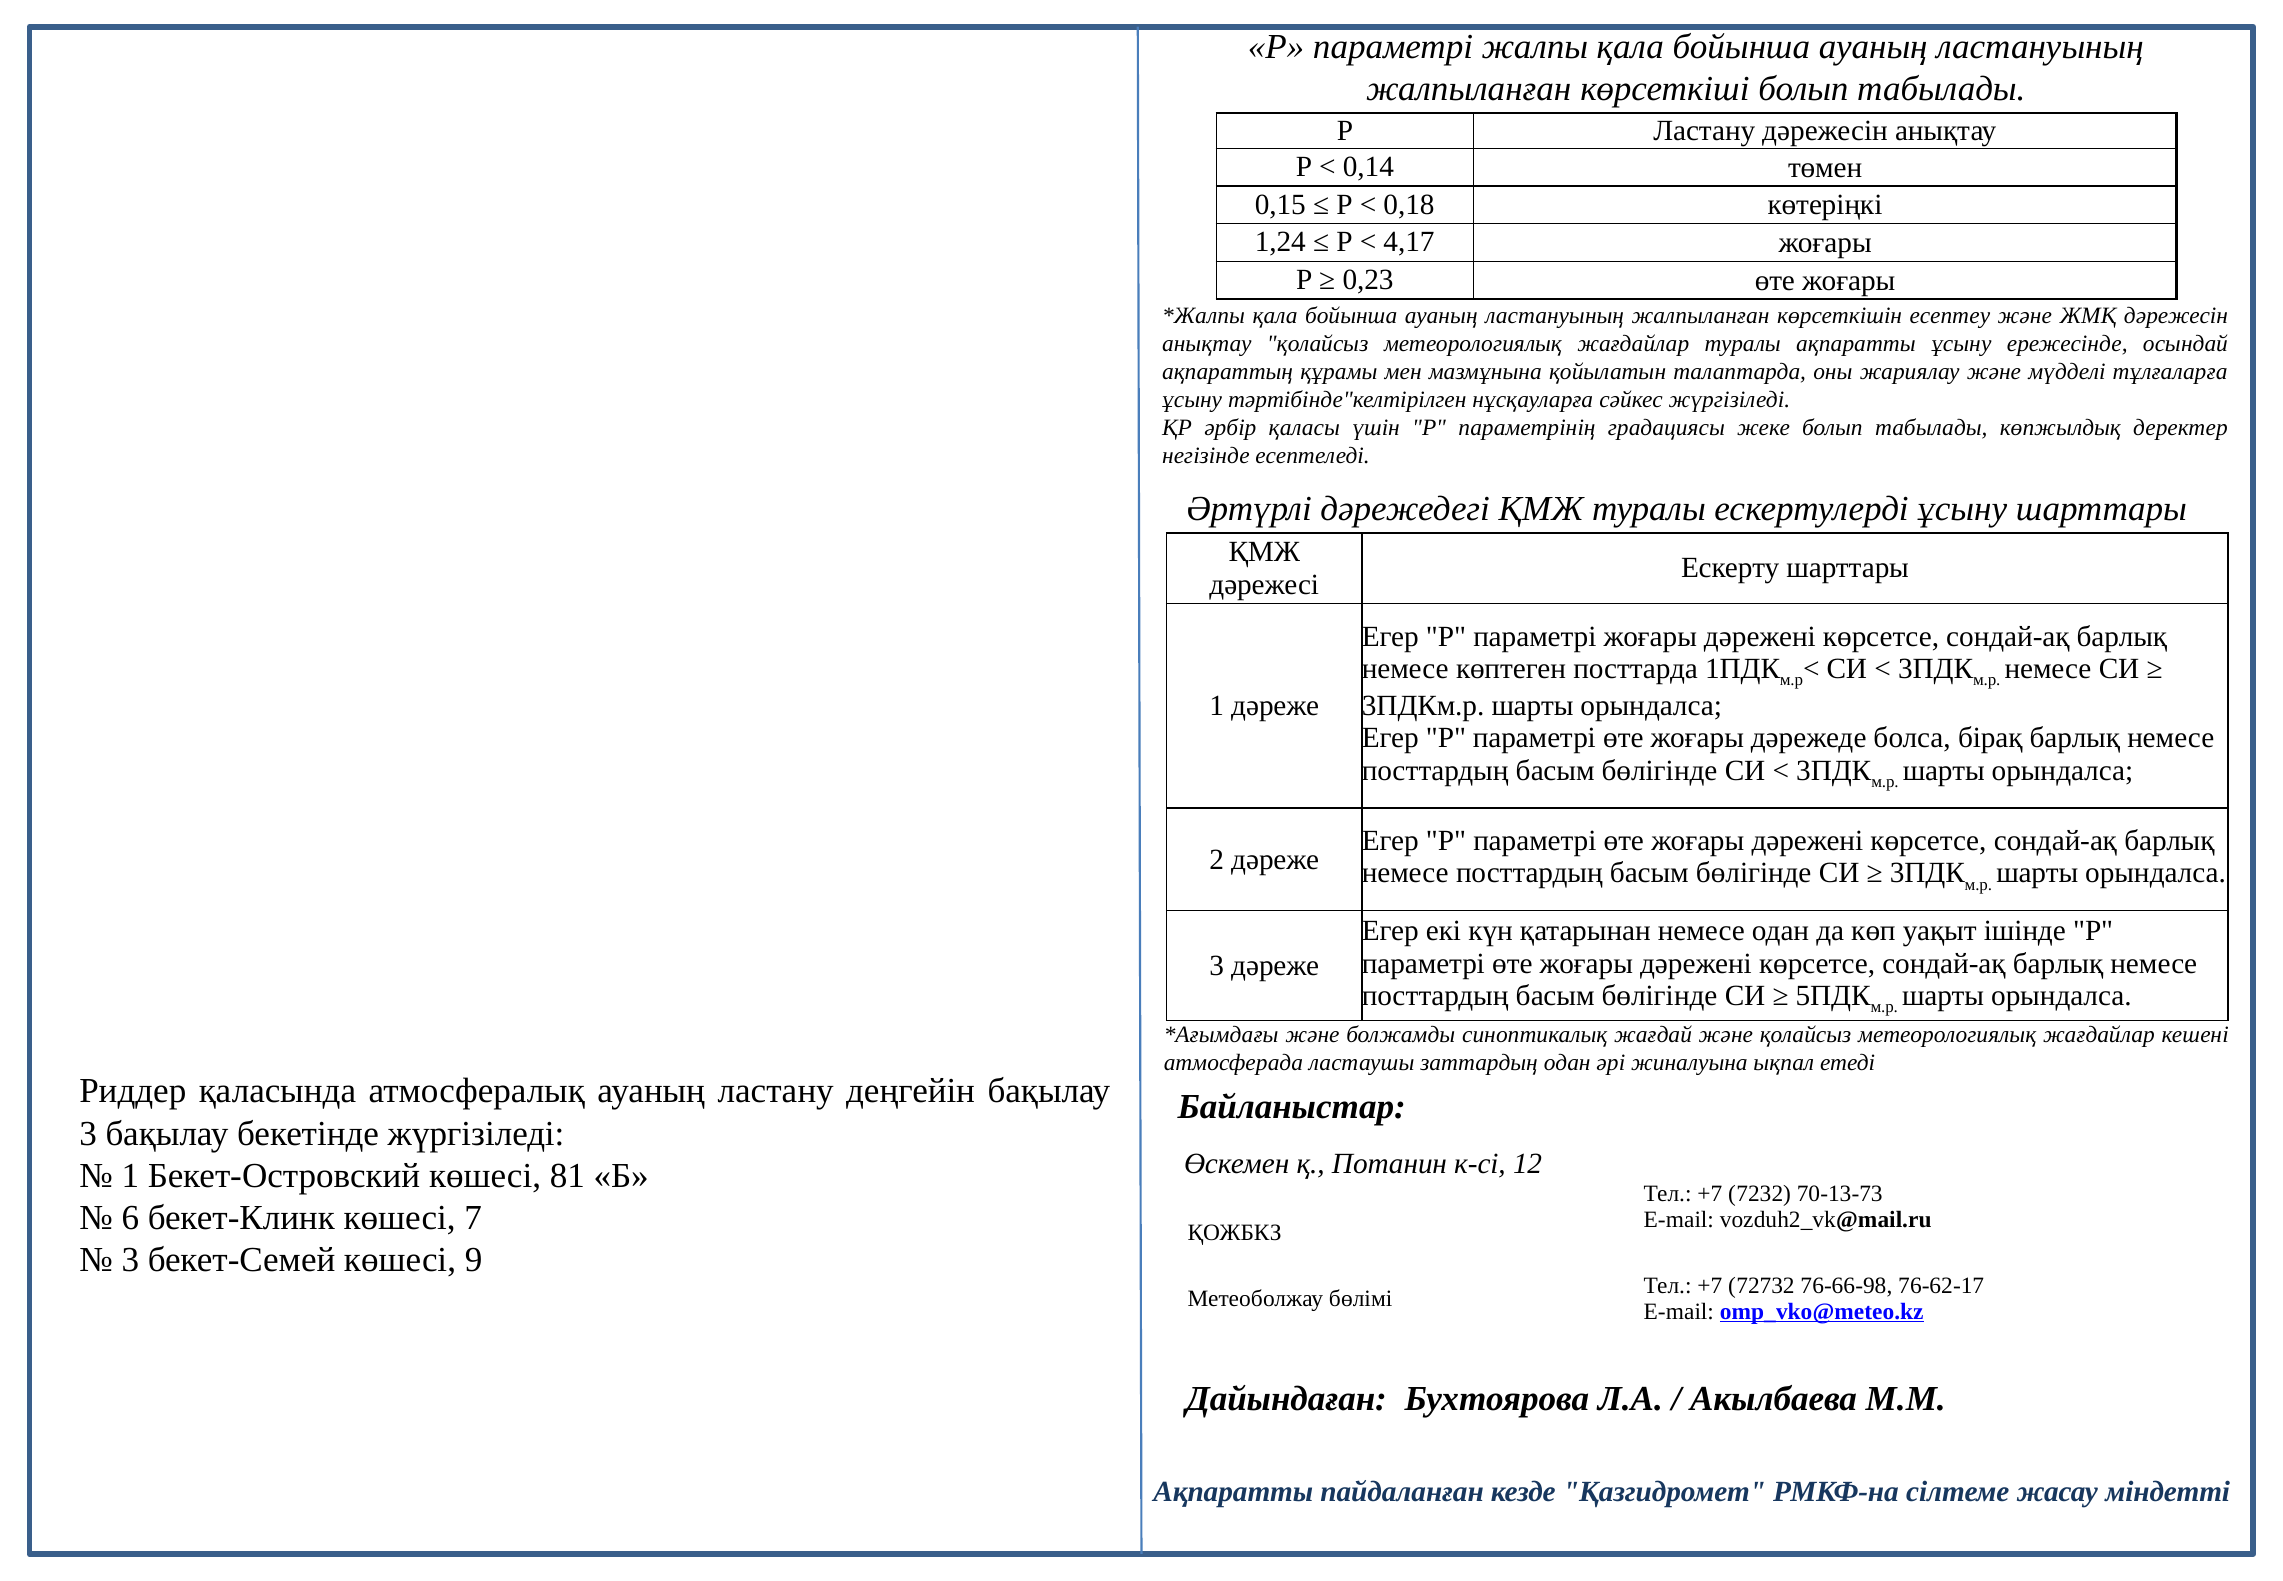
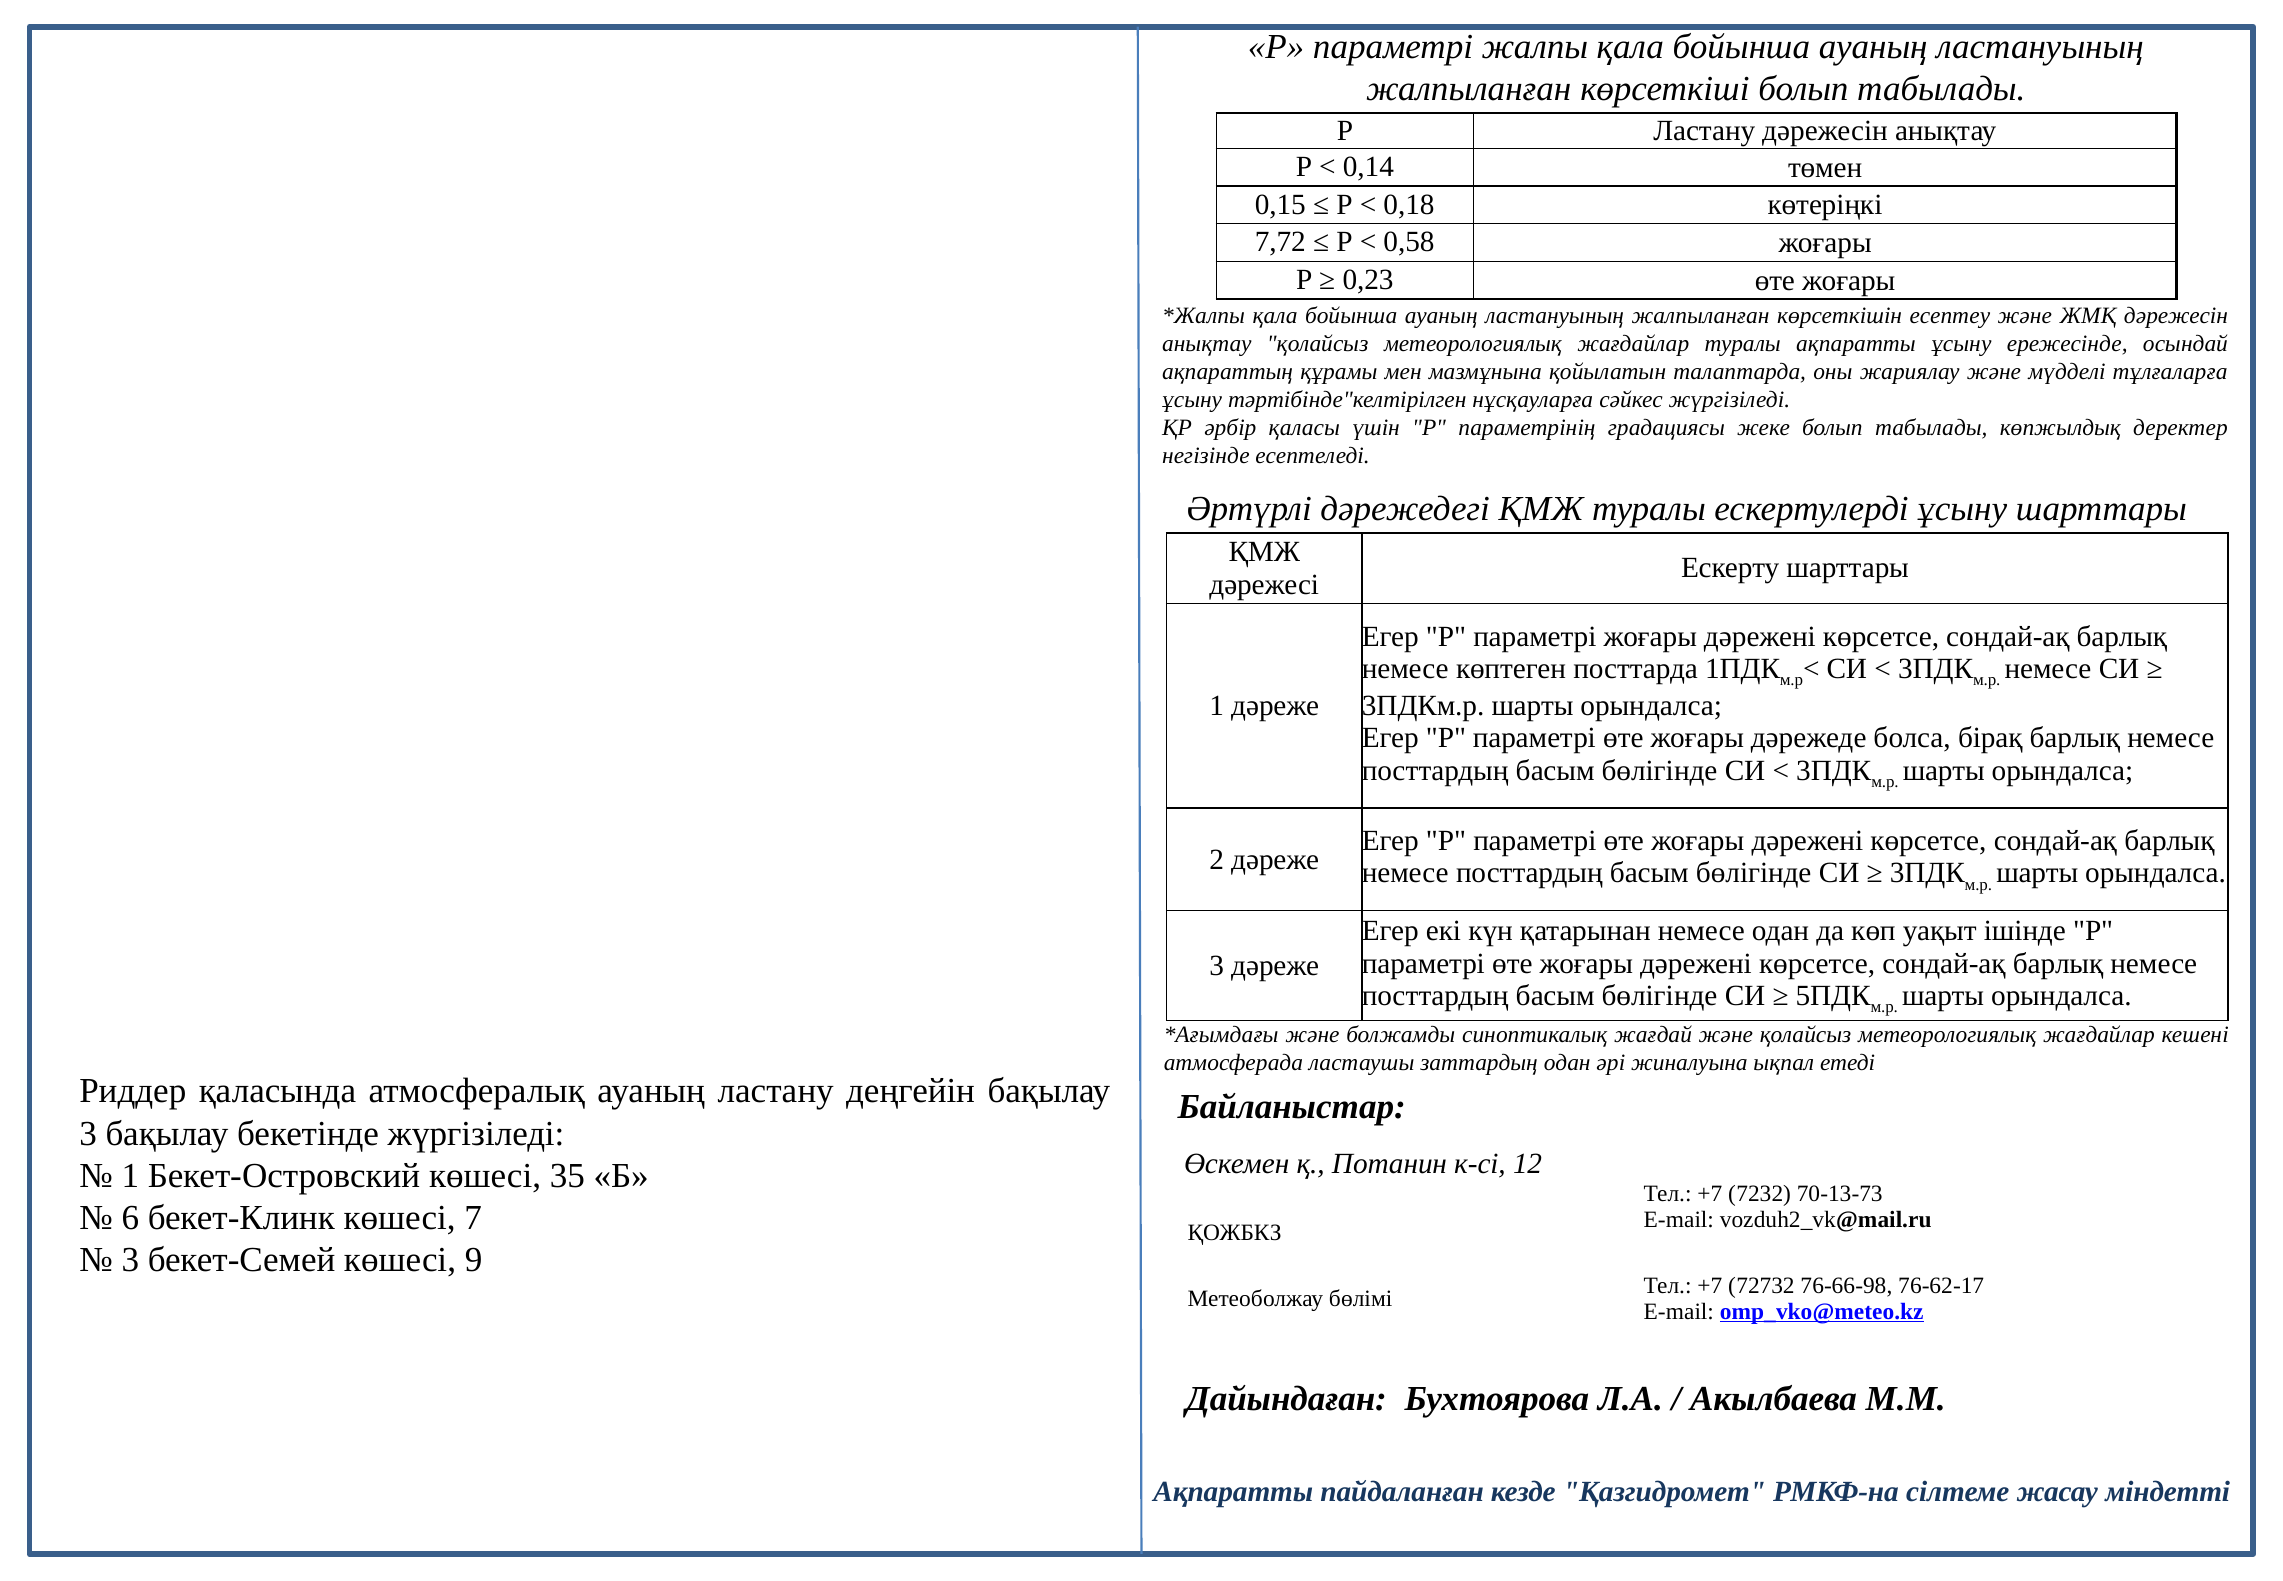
1,24: 1,24 -> 7,72
4,17: 4,17 -> 0,58
81: 81 -> 35
